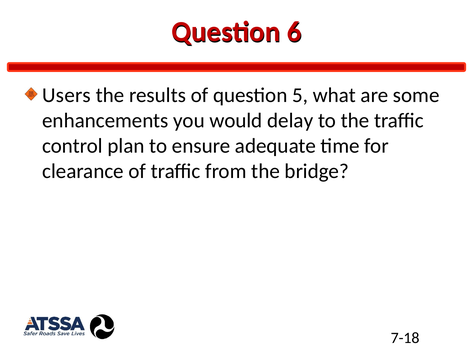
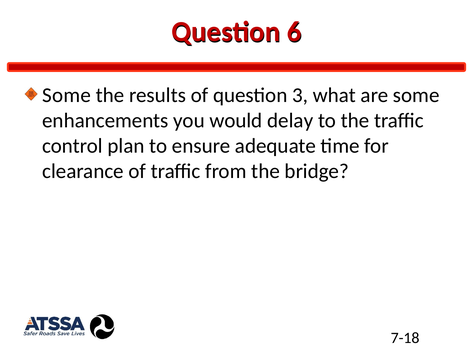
Users at (67, 95): Users -> Some
5: 5 -> 3
